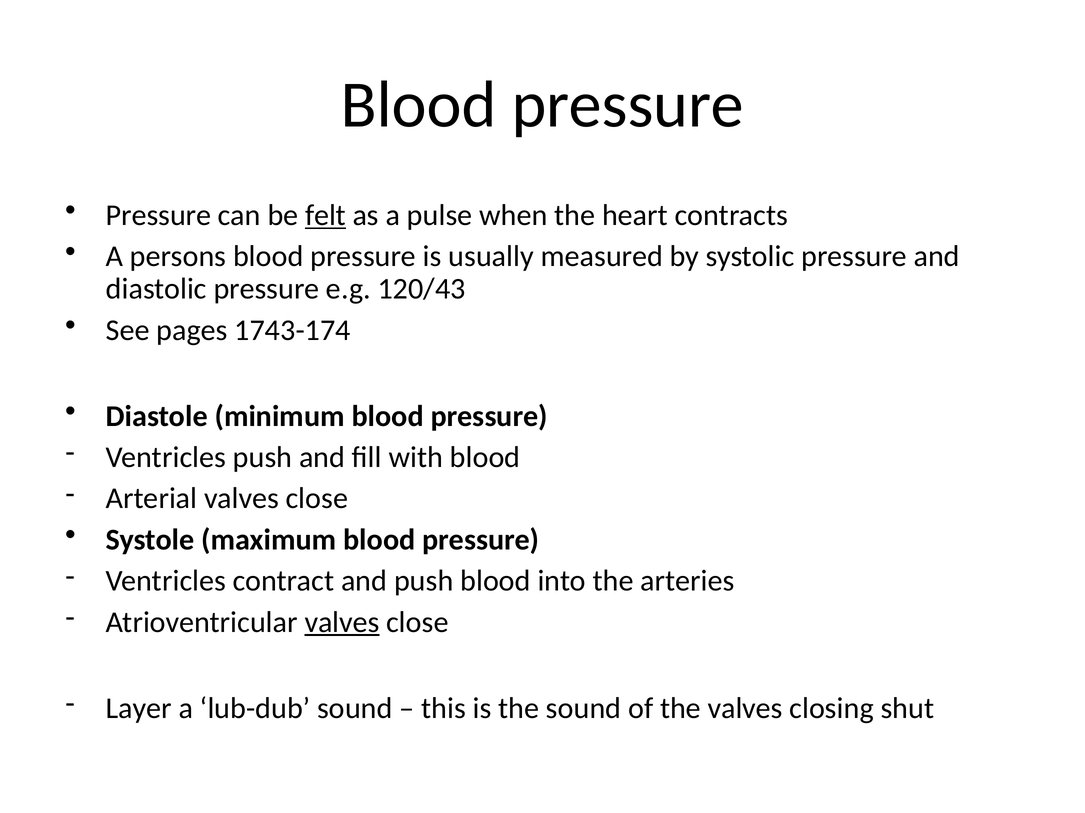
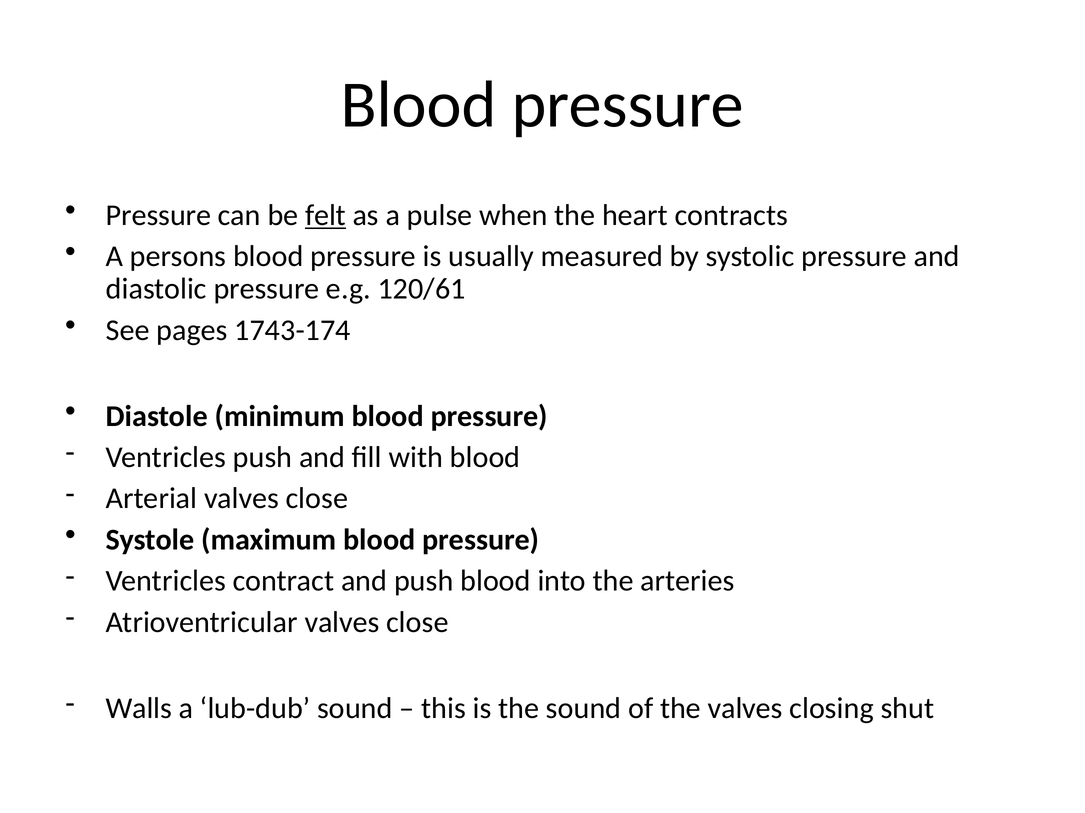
120/43: 120/43 -> 120/61
valves at (342, 623) underline: present -> none
Layer: Layer -> Walls
